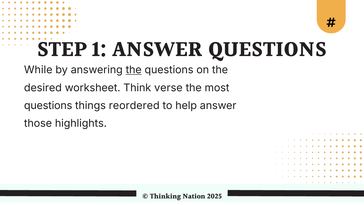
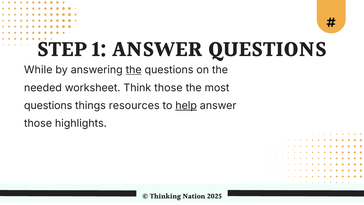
desired: desired -> needed
Think verse: verse -> those
reordered: reordered -> resources
help underline: none -> present
